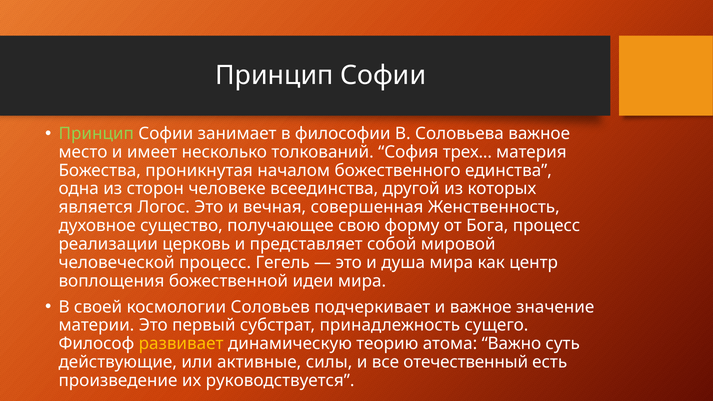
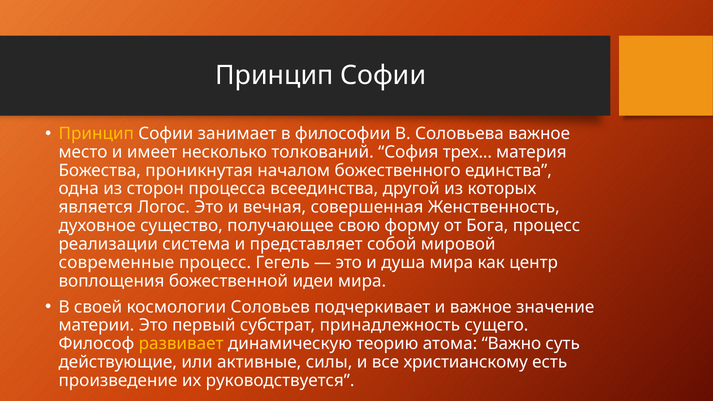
Принцип at (96, 134) colour: light green -> yellow
человеке: человеке -> процесса
церковь: церковь -> система
человеческой: человеческой -> современные
отечественный: отечественный -> христианскому
